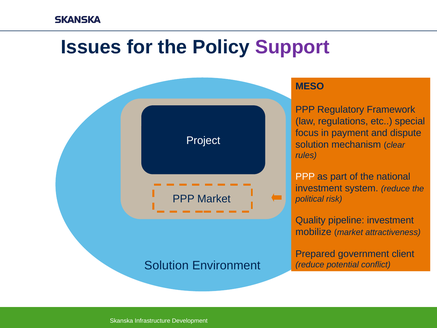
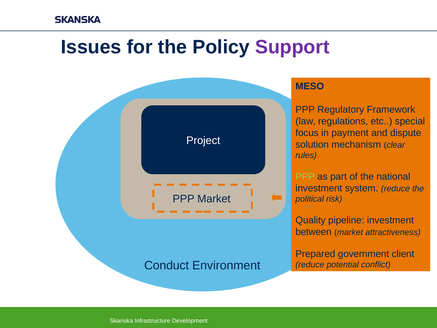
PPP at (305, 176) colour: white -> light green
mobilize: mobilize -> between
Solution at (166, 265): Solution -> Conduct
